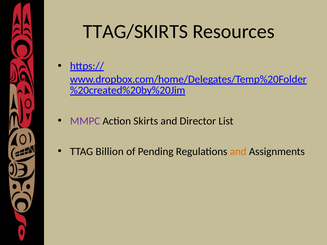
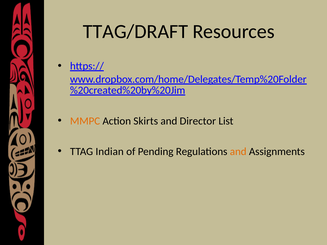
TTAG/SKIRTS: TTAG/SKIRTS -> TTAG/DRAFT
MMPC colour: purple -> orange
Billion: Billion -> Indian
